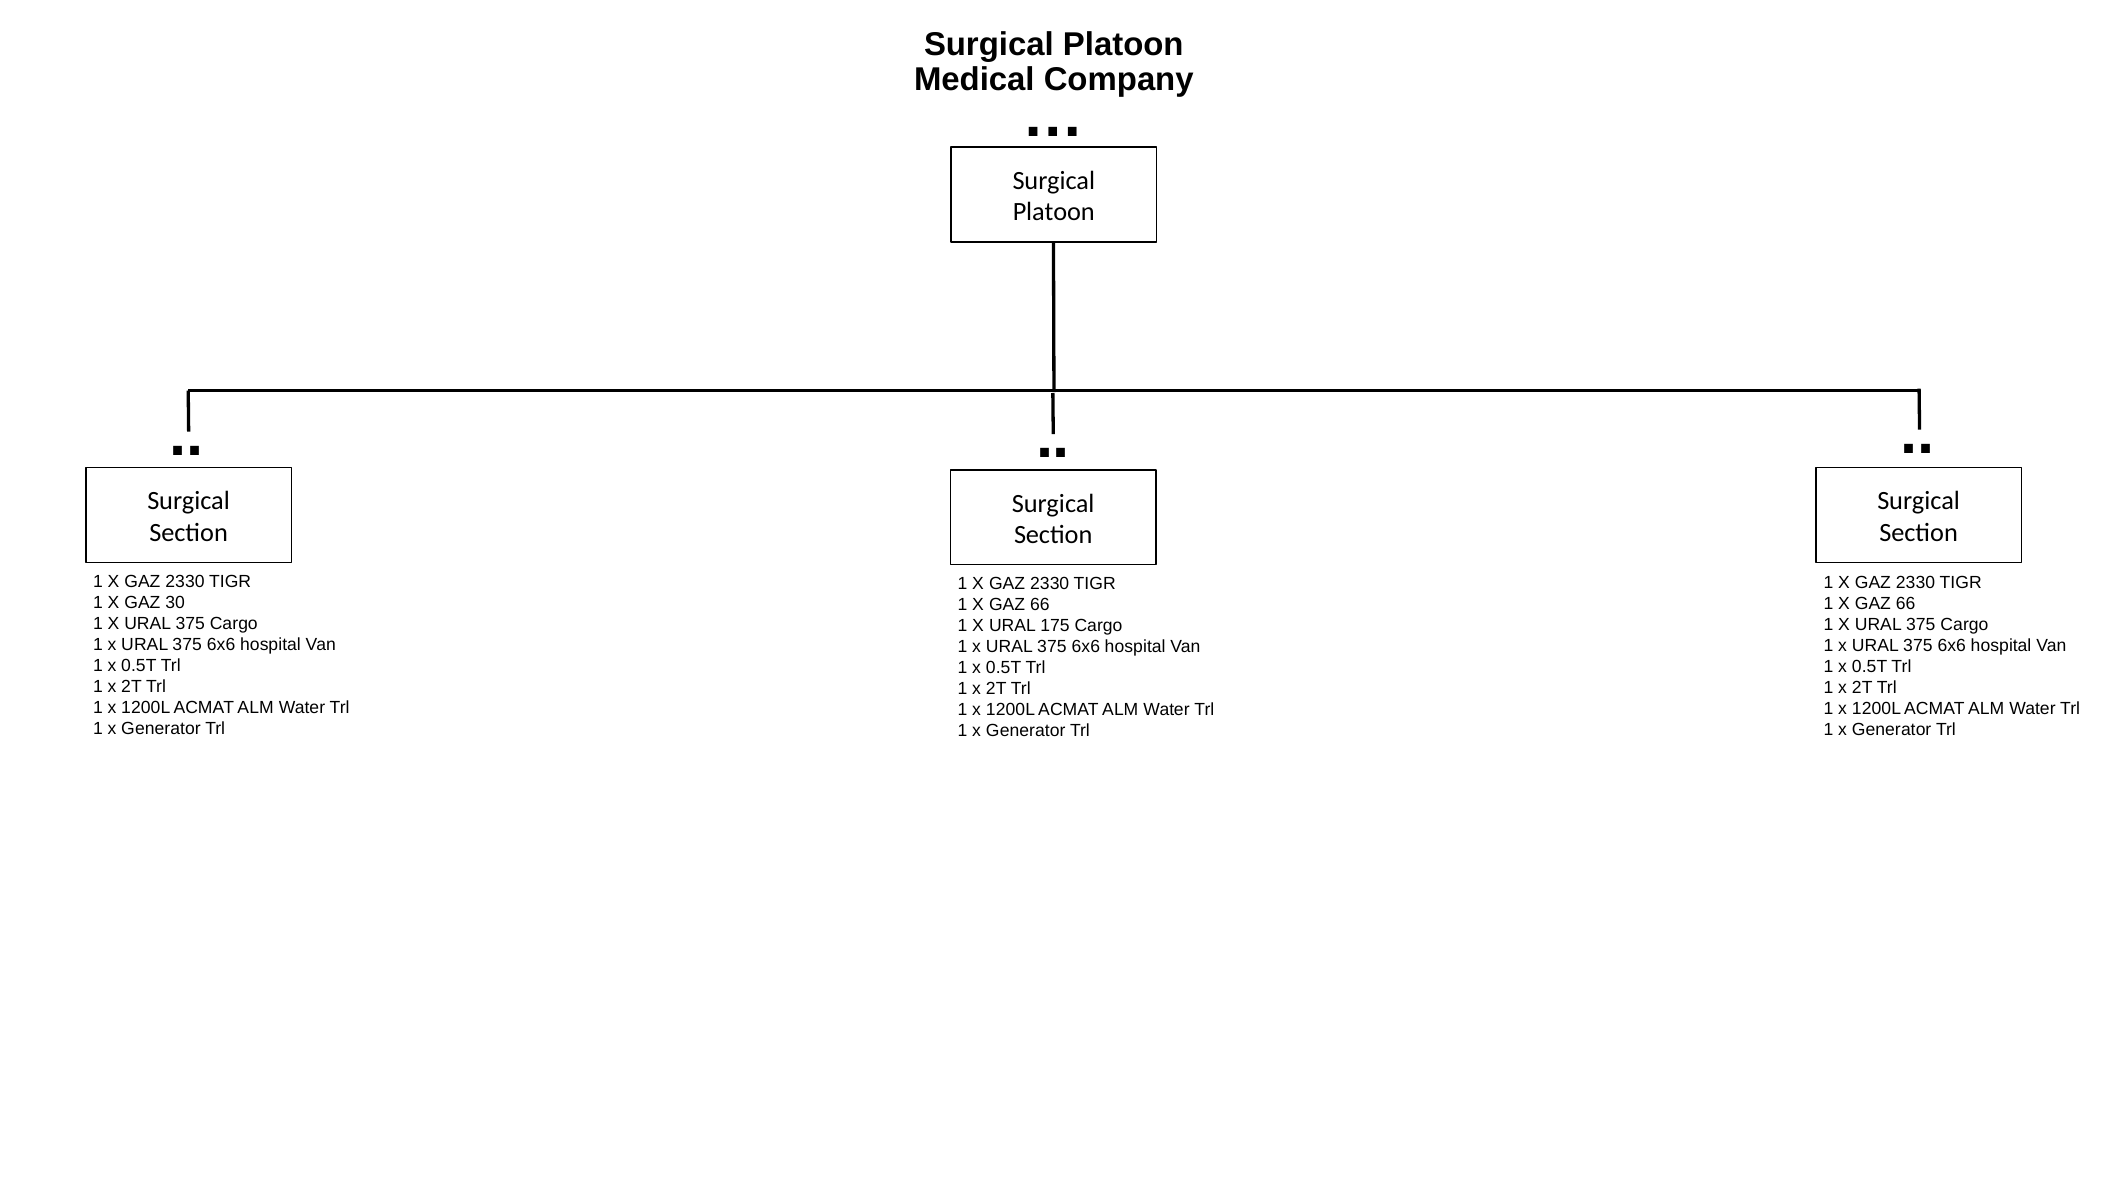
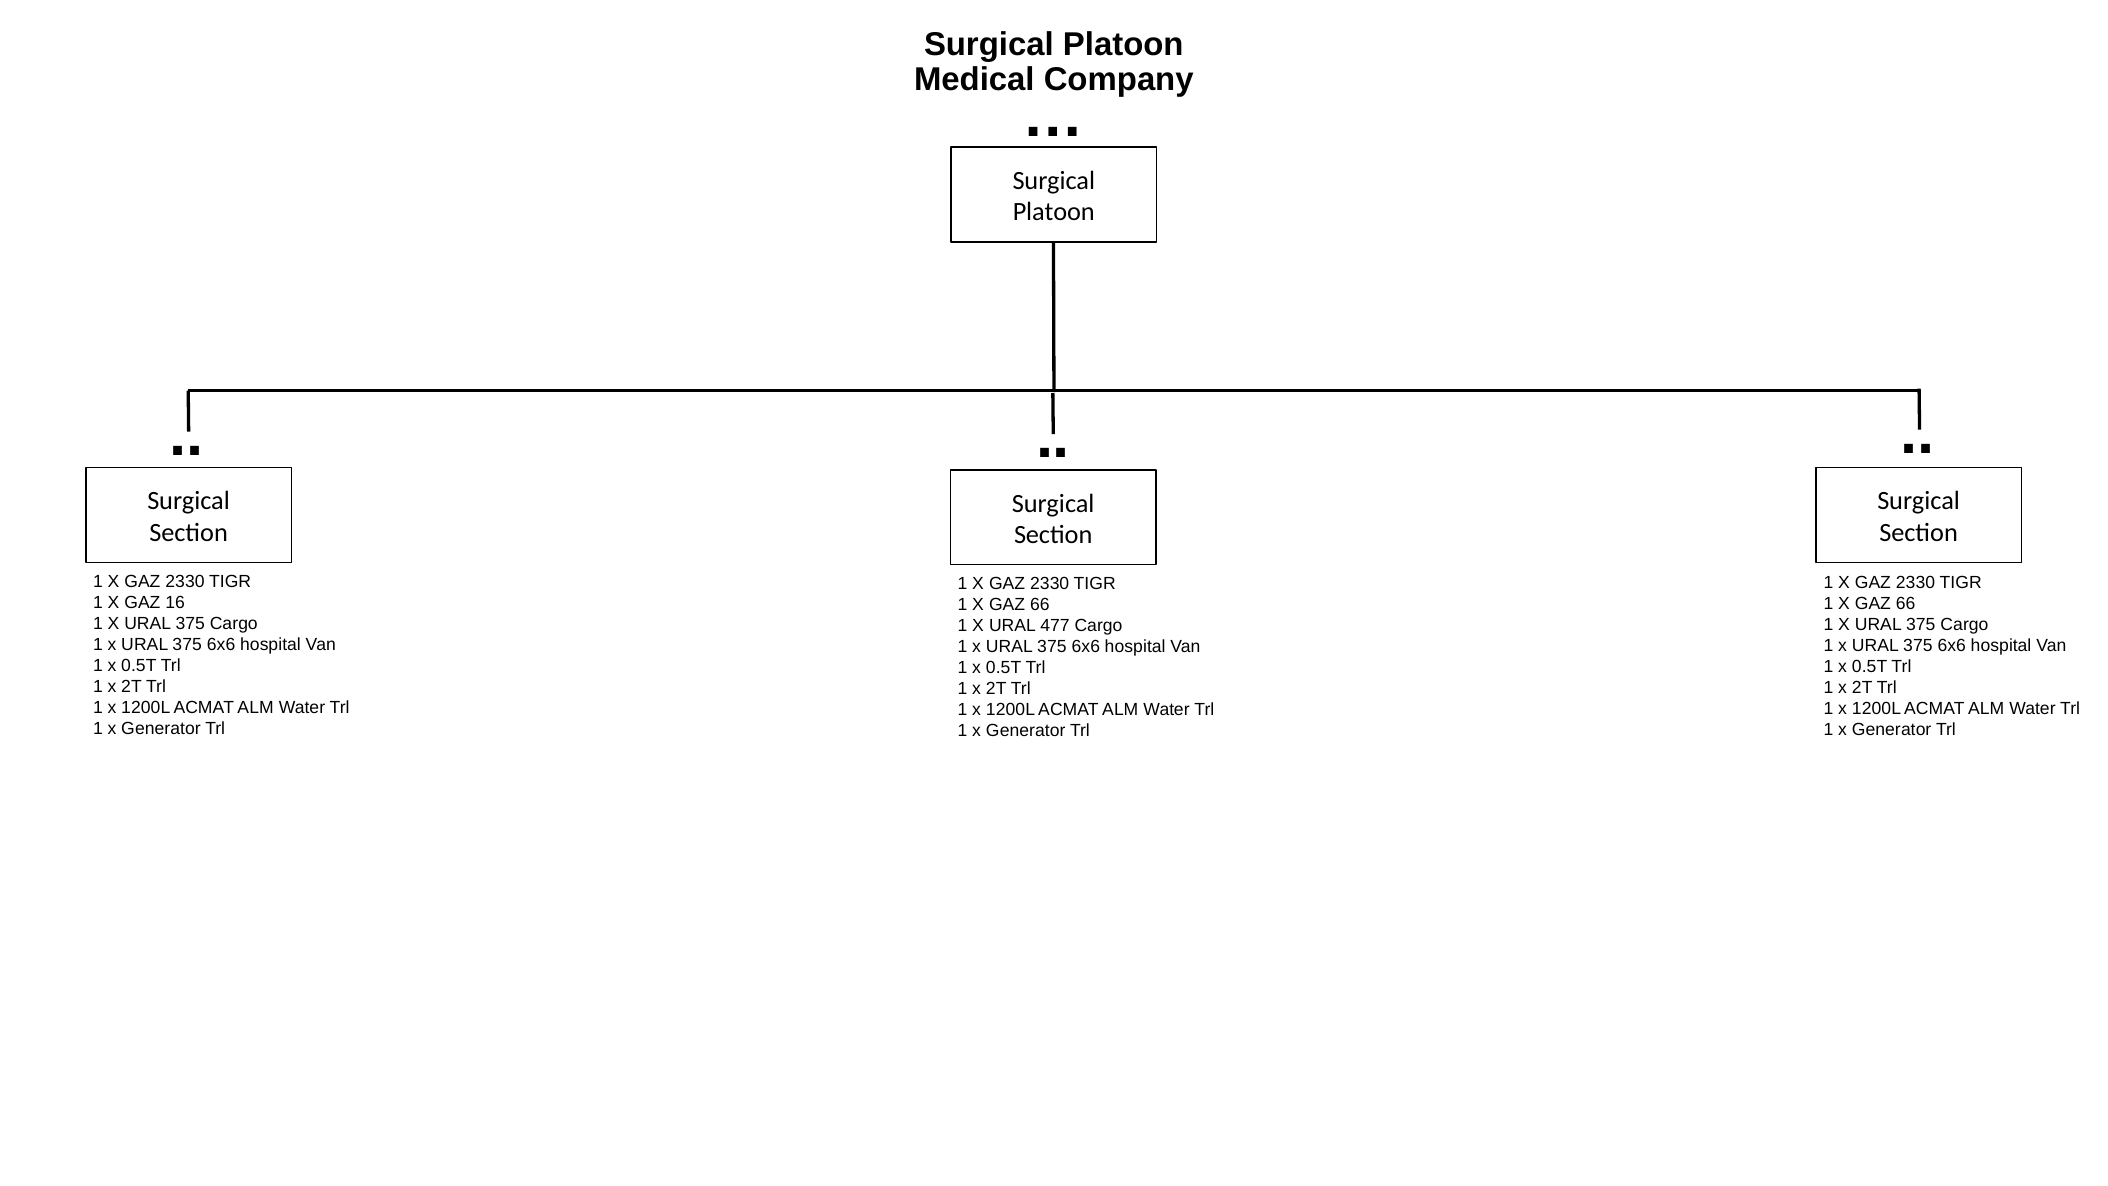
30: 30 -> 16
175: 175 -> 477
